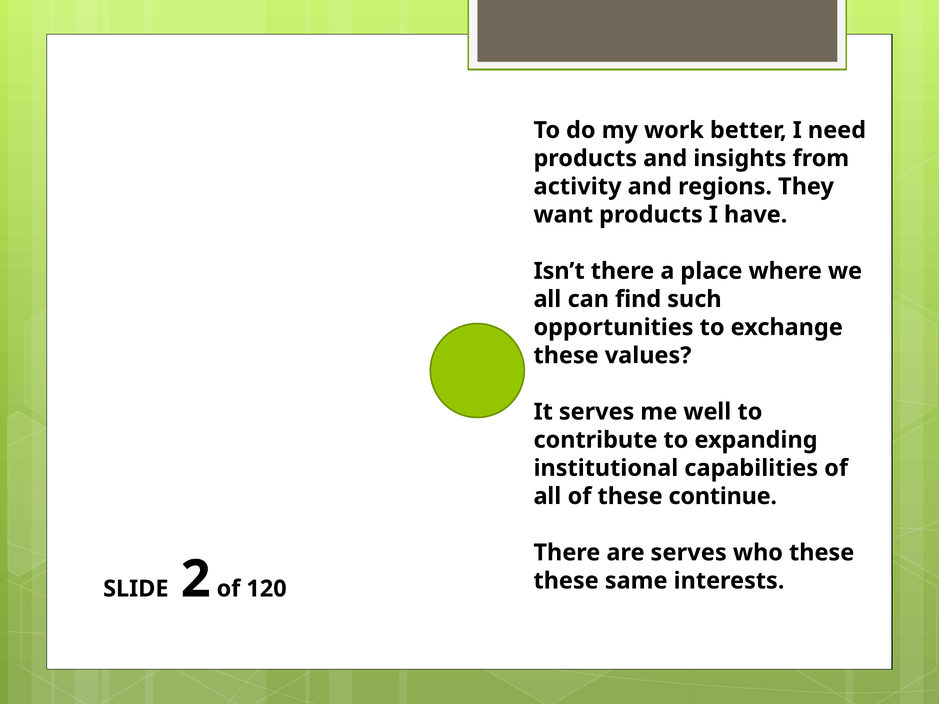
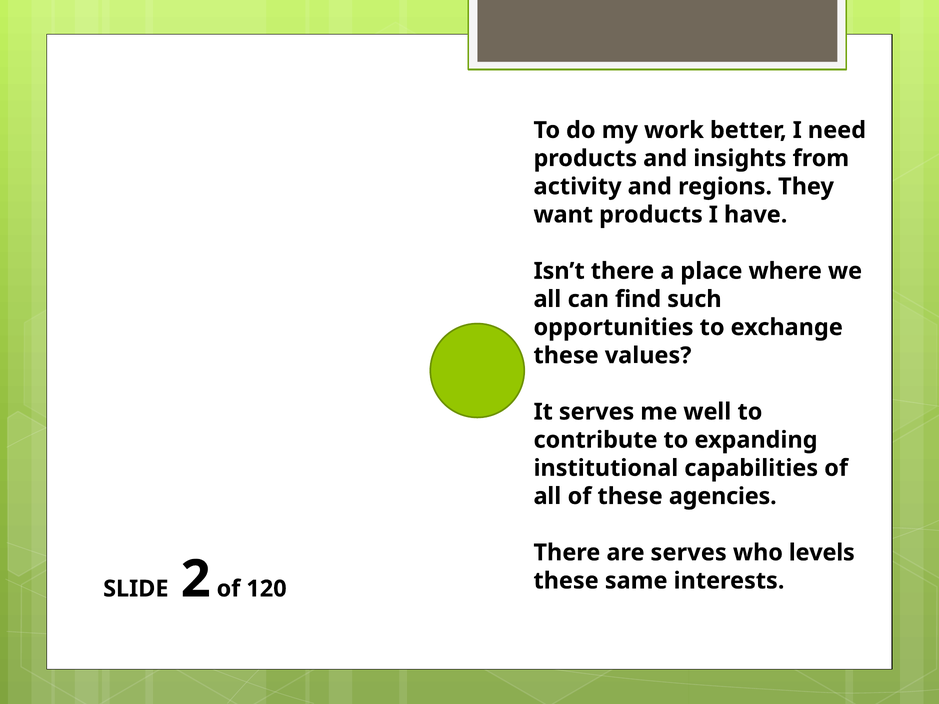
continue: continue -> agencies
who these: these -> levels
